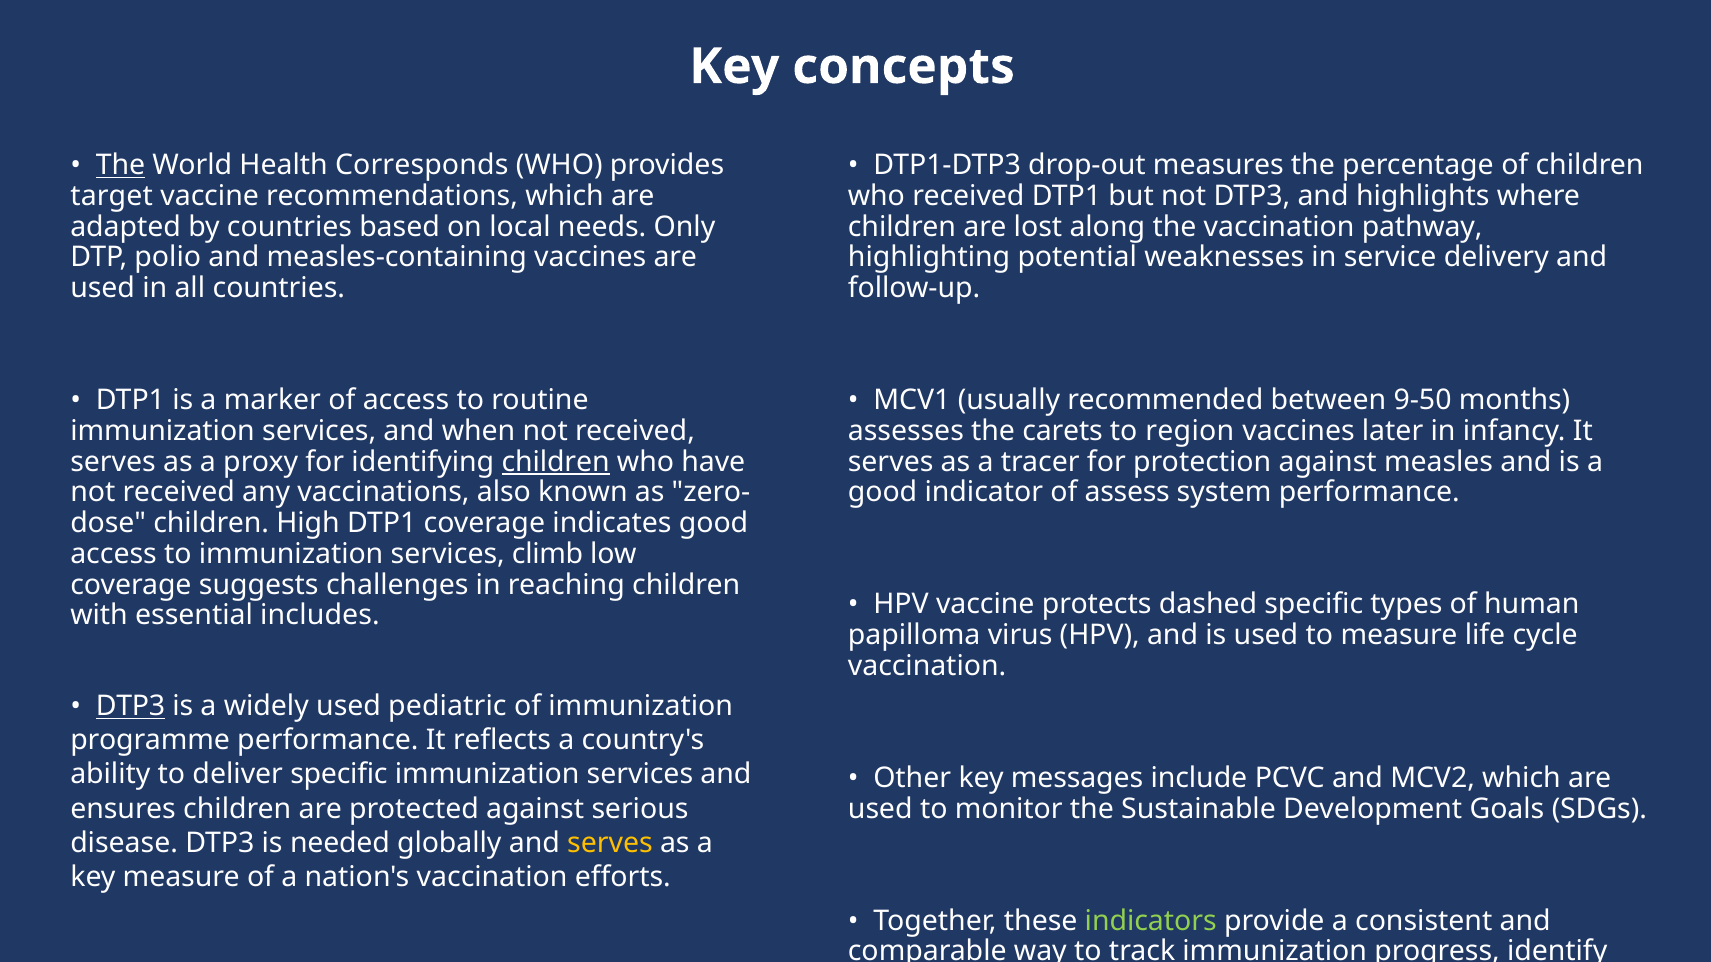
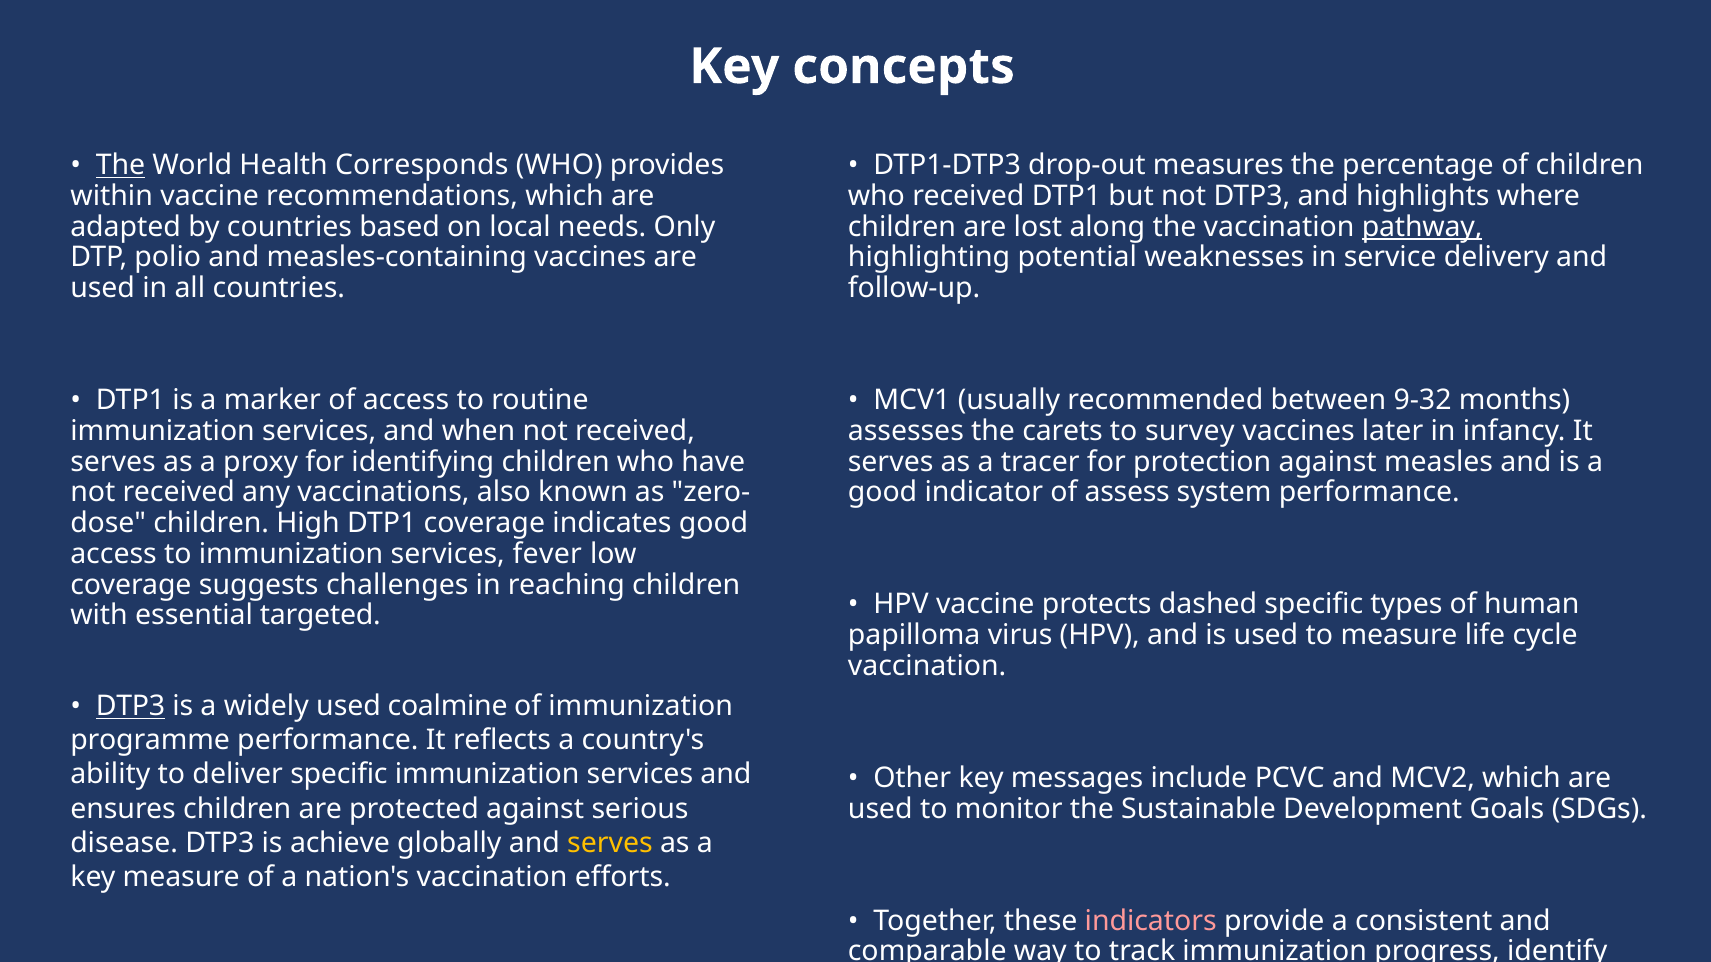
target: target -> within
pathway underline: none -> present
9-50: 9-50 -> 9-32
region: region -> survey
children at (556, 462) underline: present -> none
climb: climb -> fever
includes: includes -> targeted
pediatric: pediatric -> coalmine
needed: needed -> achieve
indicators colour: light green -> pink
